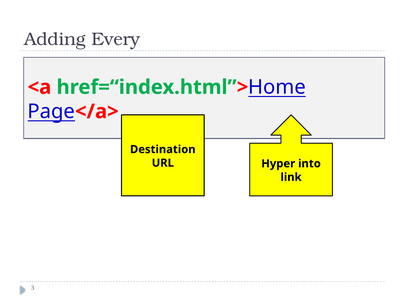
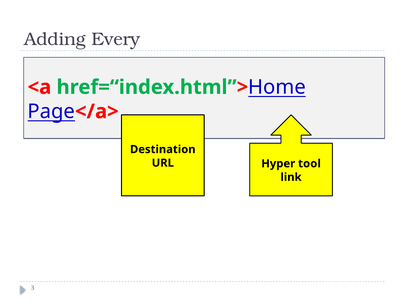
into: into -> tool
